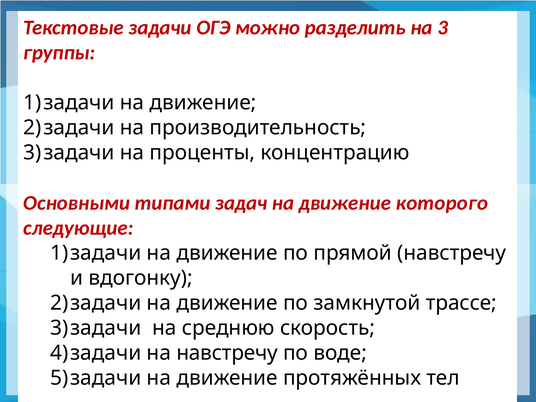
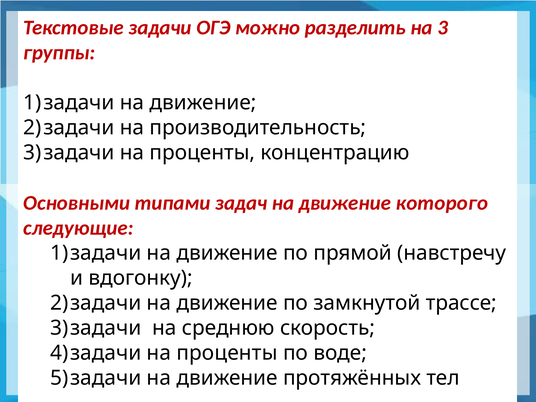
навстречу at (227, 353): навстречу -> проценты
